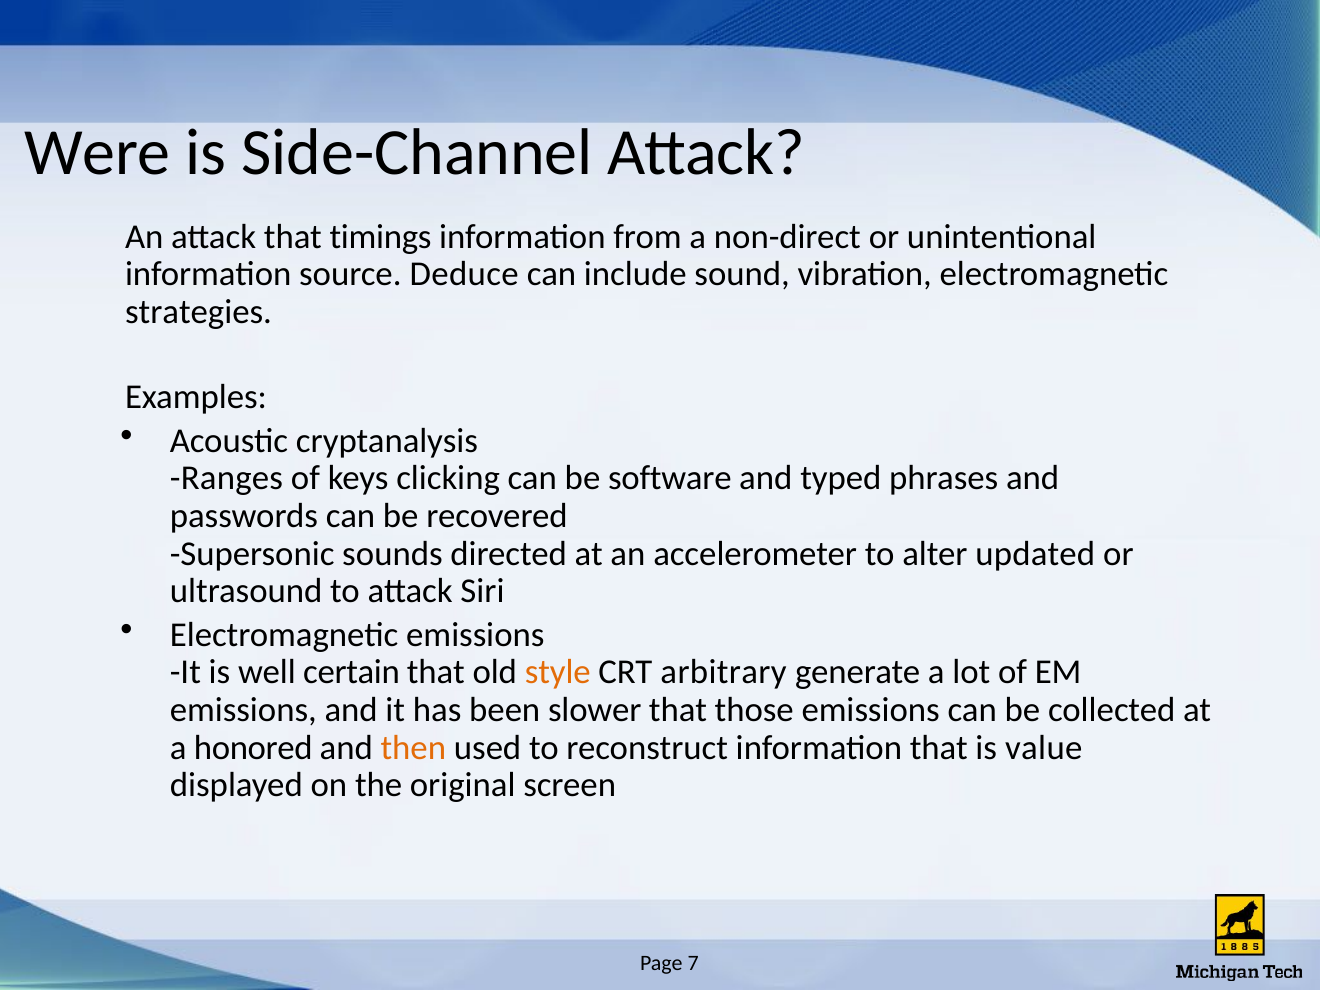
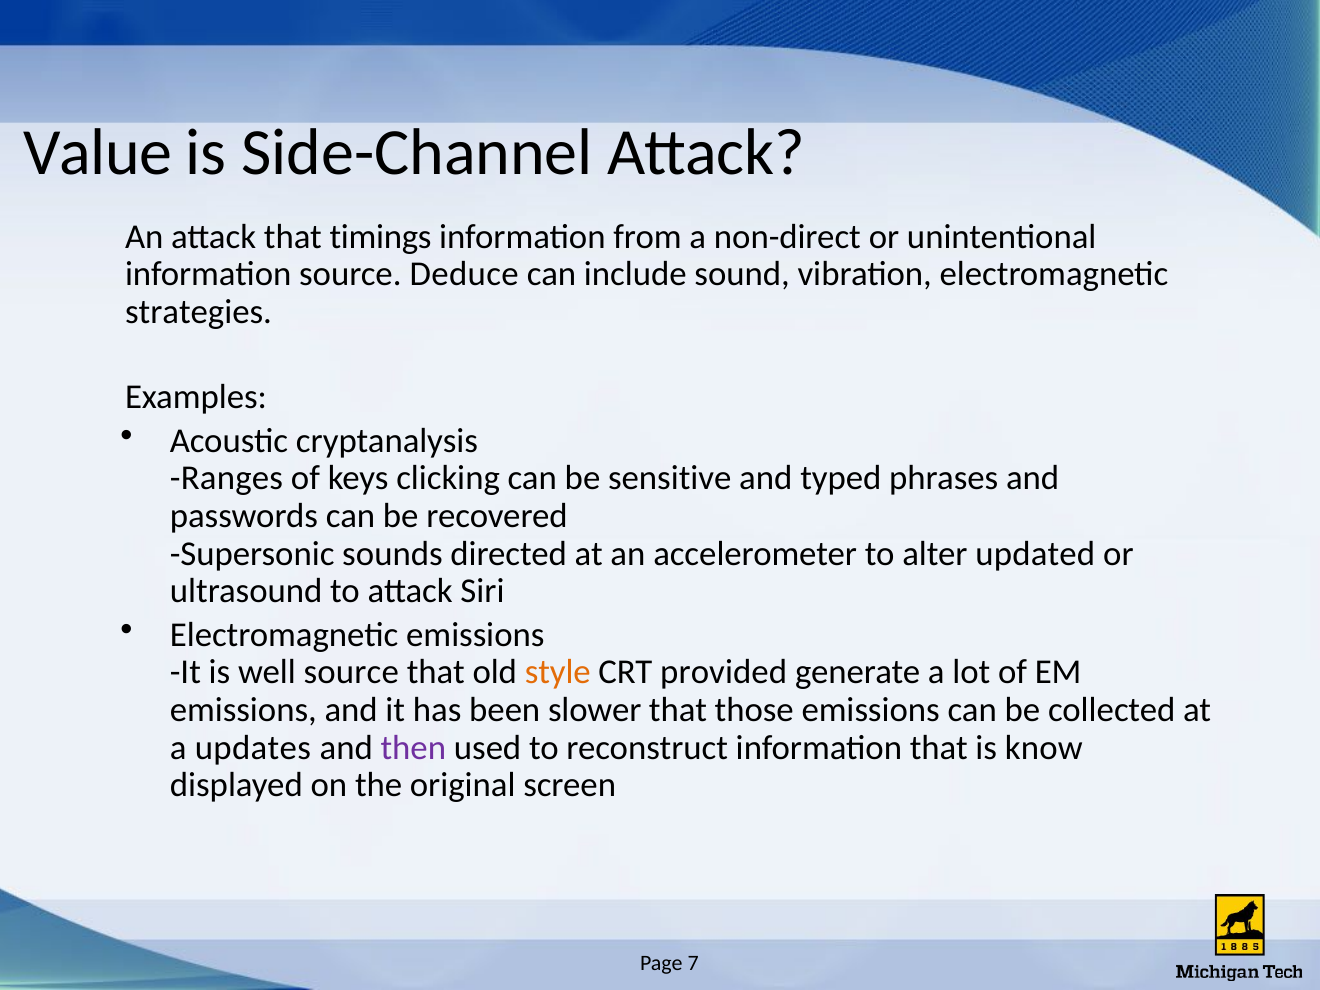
Were: Were -> Value
software: software -> sensitive
well certain: certain -> source
arbitrary: arbitrary -> provided
honored: honored -> updates
then colour: orange -> purple
value: value -> know
